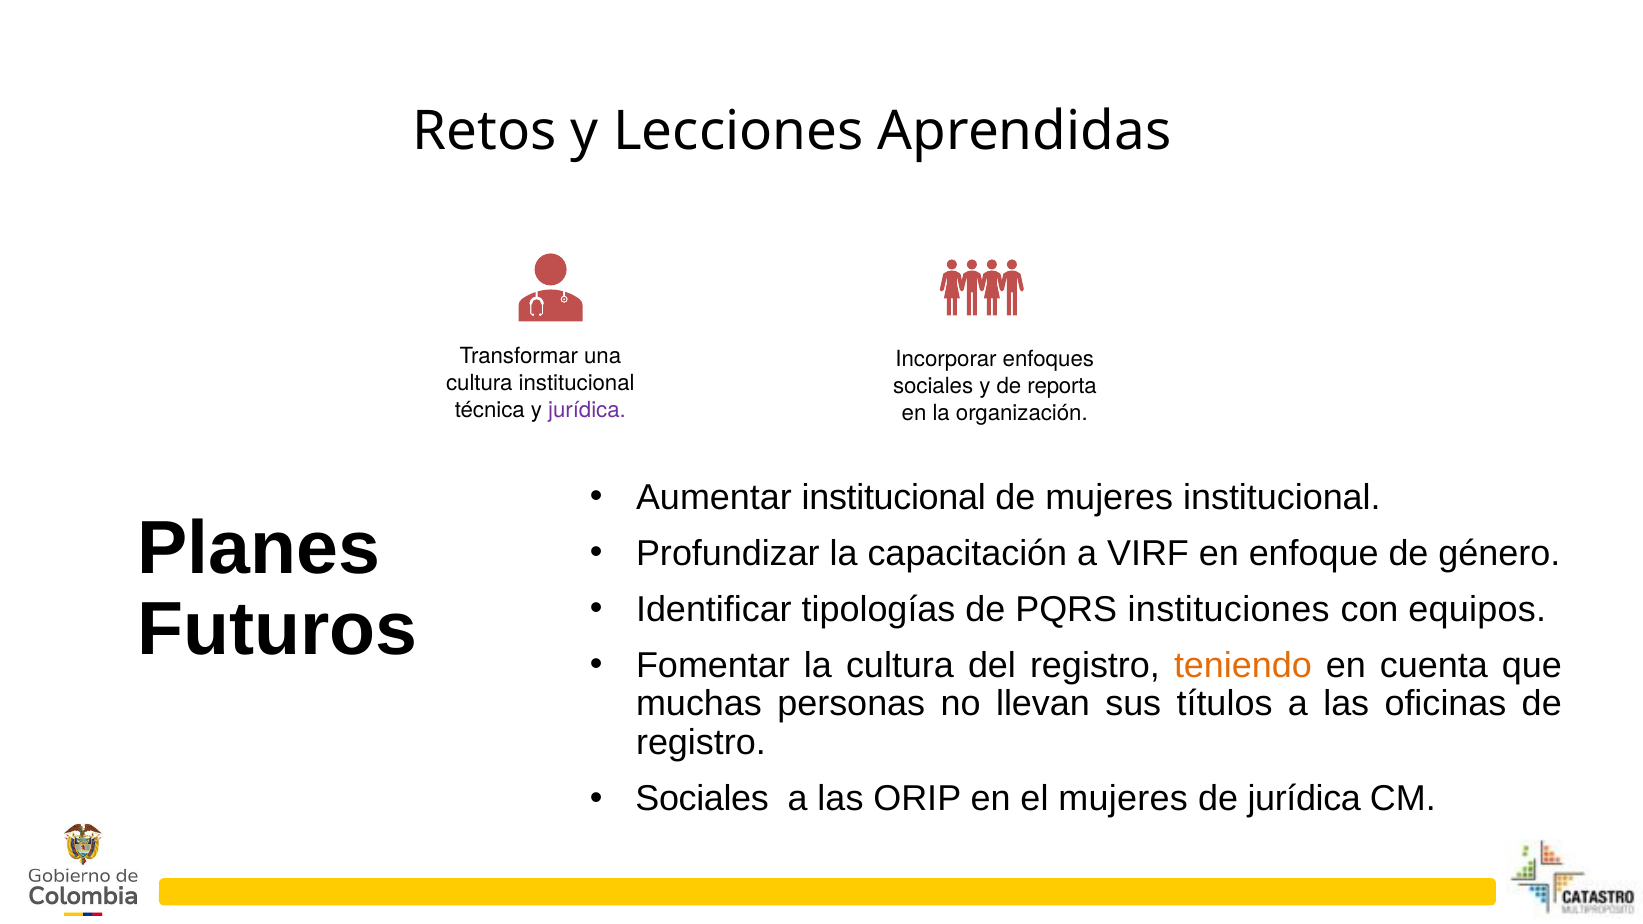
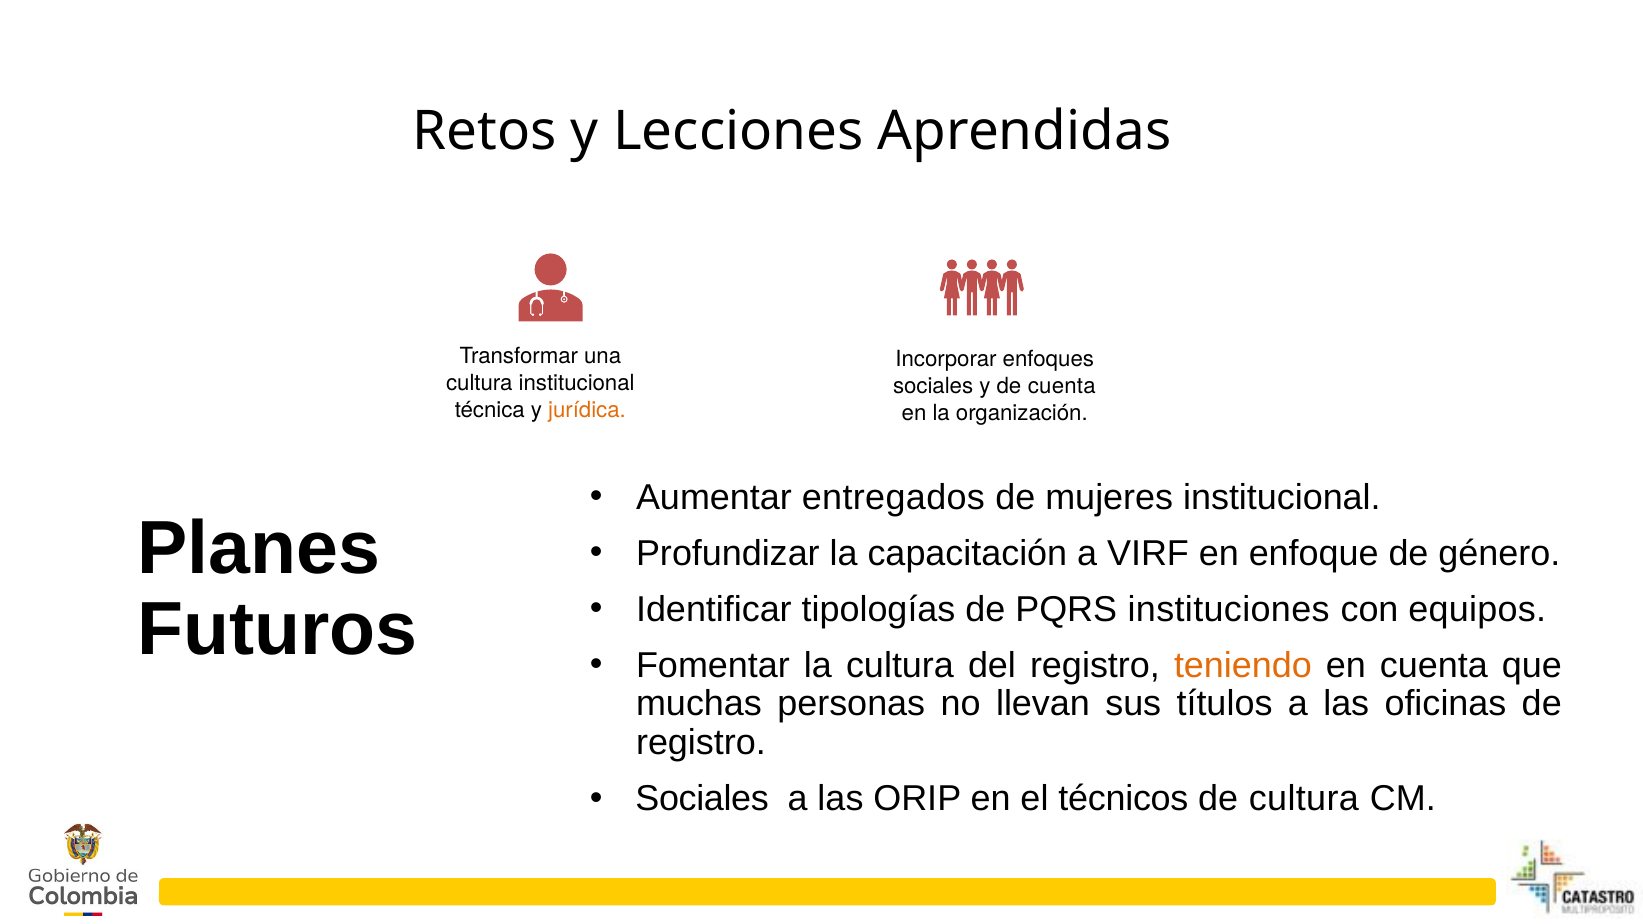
de reporta: reporta -> cuenta
jurídica at (587, 410) colour: purple -> orange
Aumentar institucional: institucional -> entregados
el mujeres: mujeres -> técnicos
de jurídica: jurídica -> cultura
